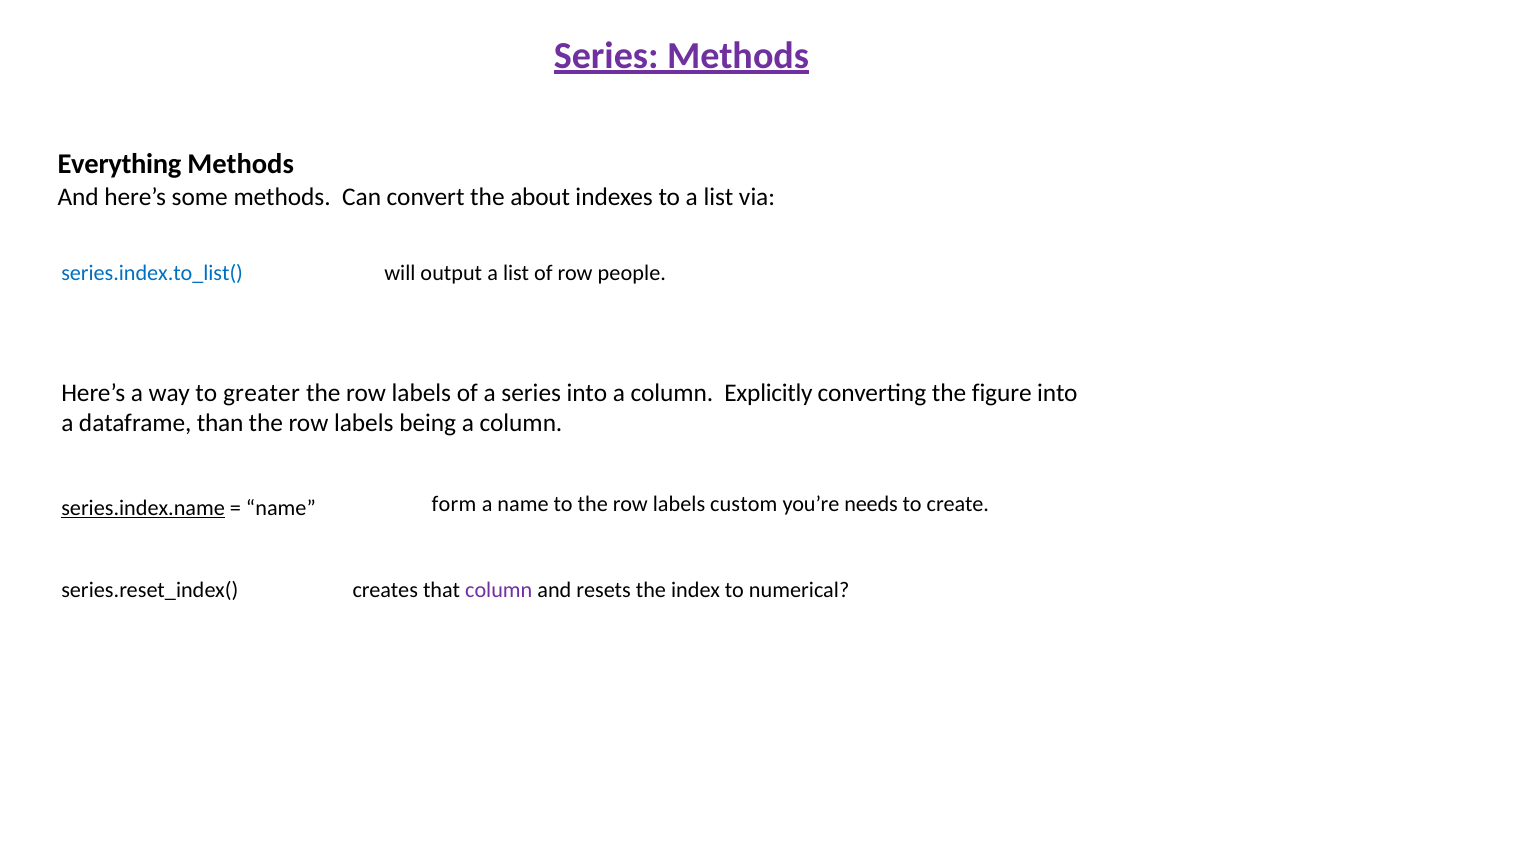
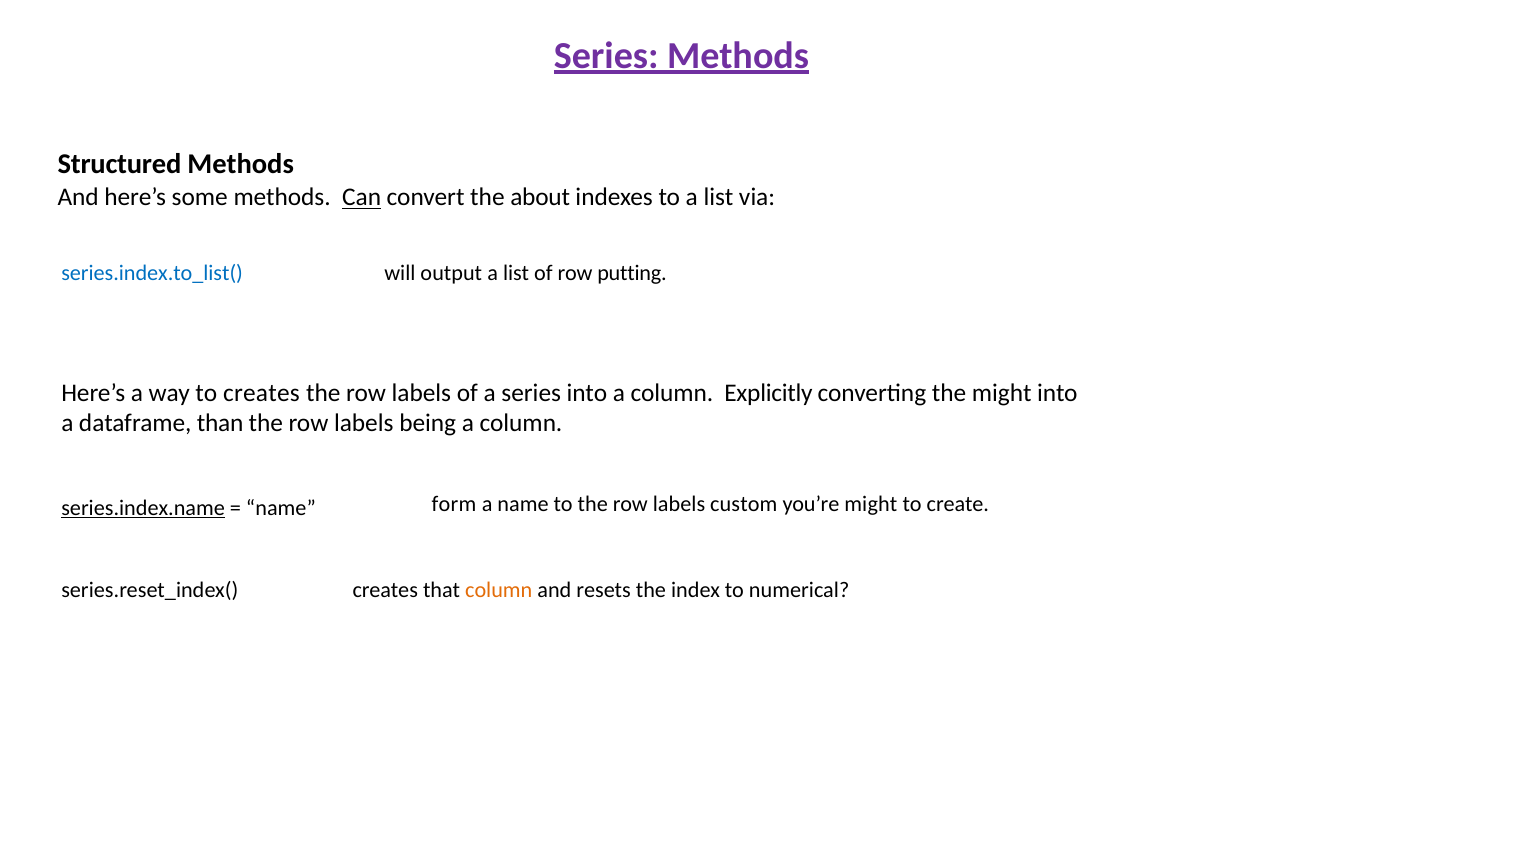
Everything: Everything -> Structured
Can underline: none -> present
people: people -> putting
to greater: greater -> creates
the figure: figure -> might
you’re needs: needs -> might
column at (499, 590) colour: purple -> orange
